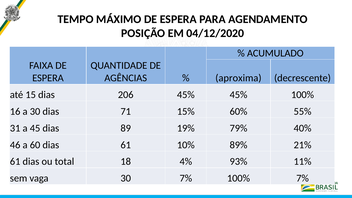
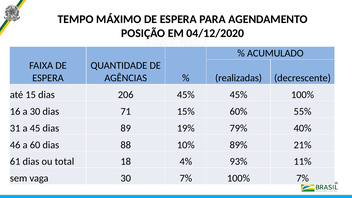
aproxima: aproxima -> realizadas
dias 61: 61 -> 88
